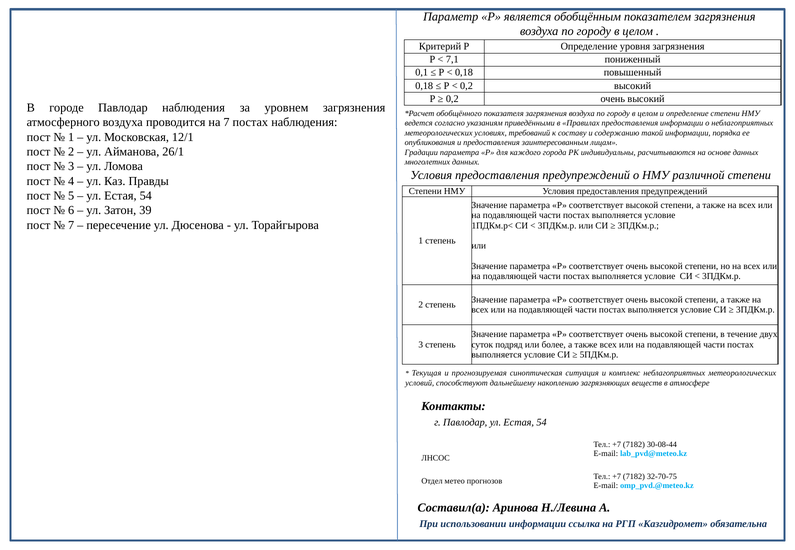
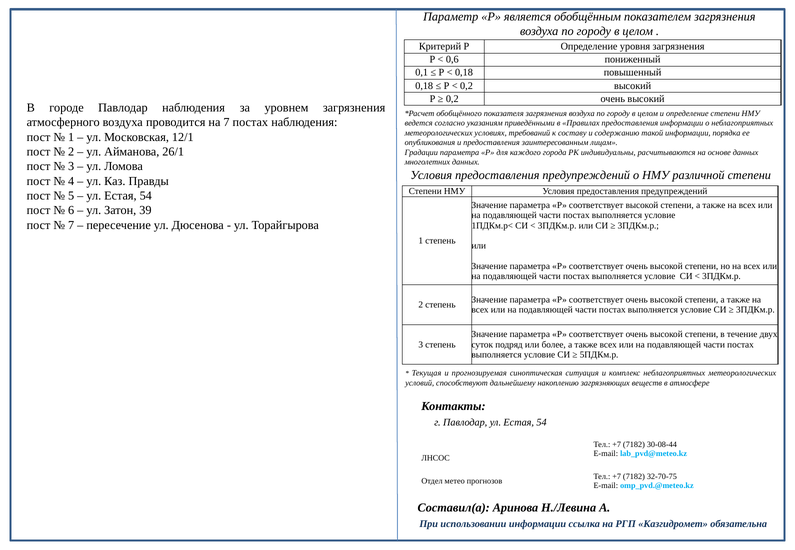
7,1: 7,1 -> 0,6
